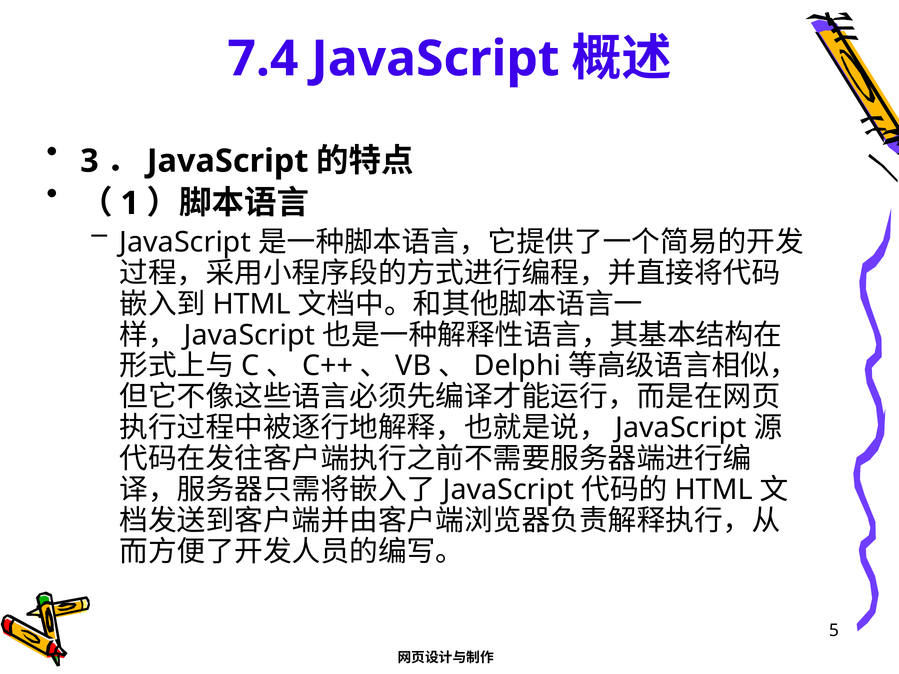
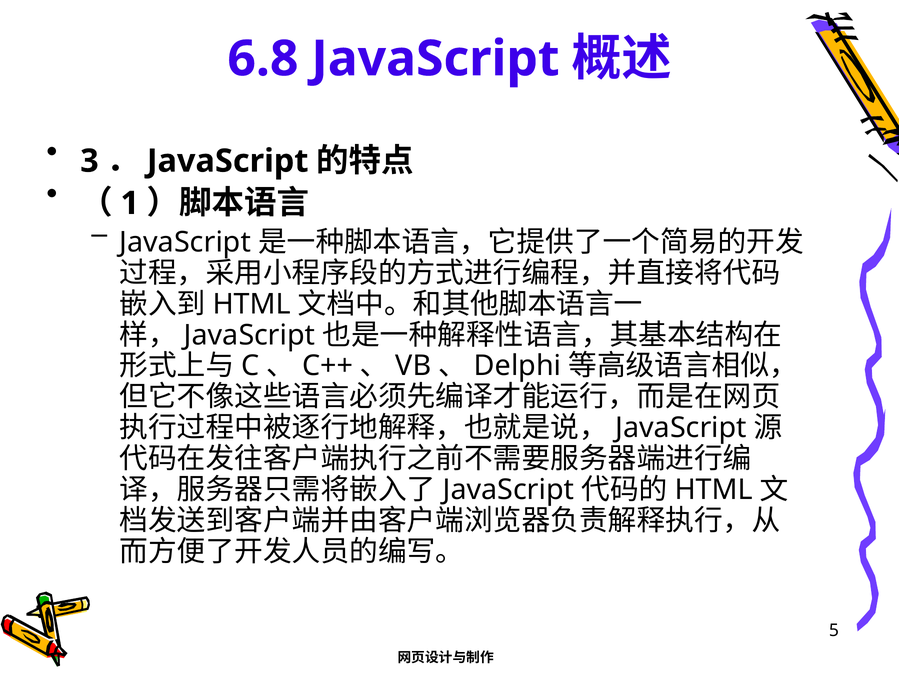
7.4: 7.4 -> 6.8
